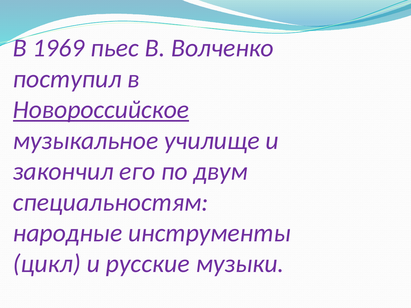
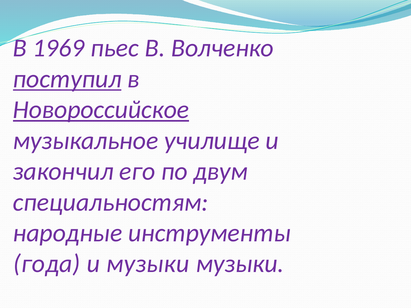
поступил underline: none -> present
цикл: цикл -> года
и русские: русские -> музыки
